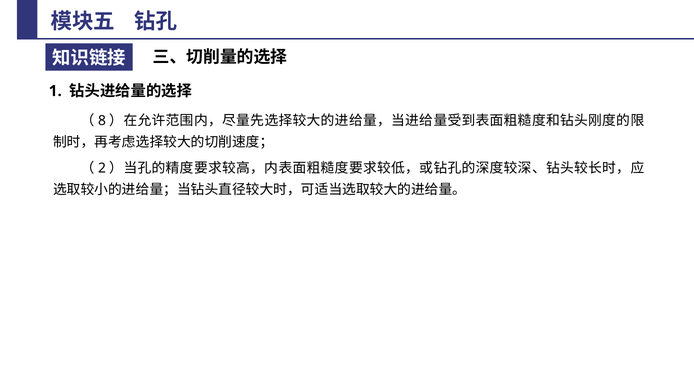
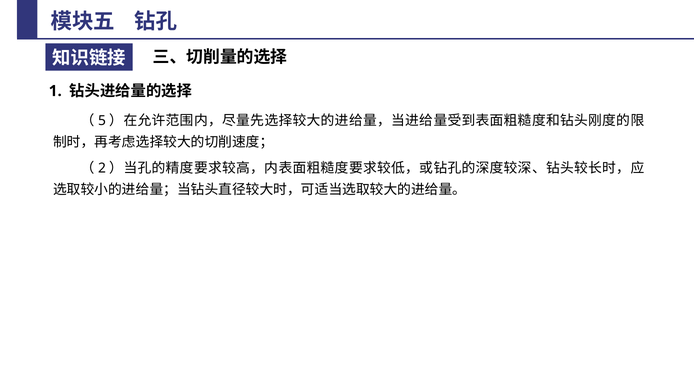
8: 8 -> 5
